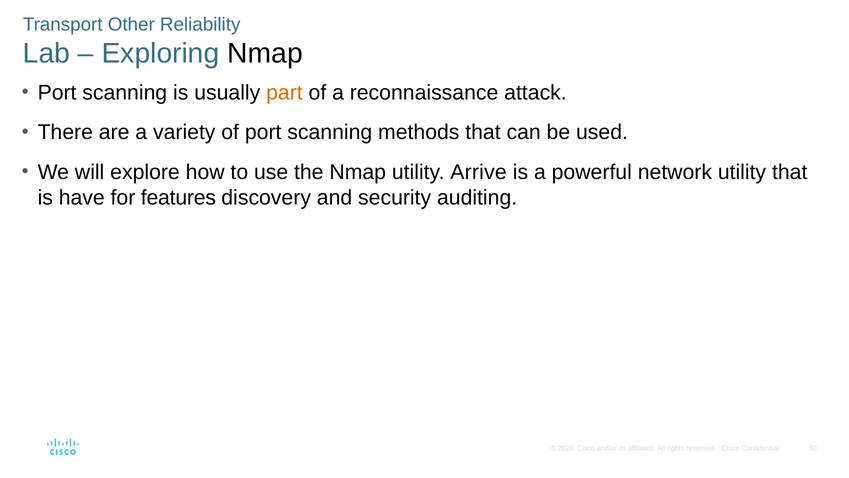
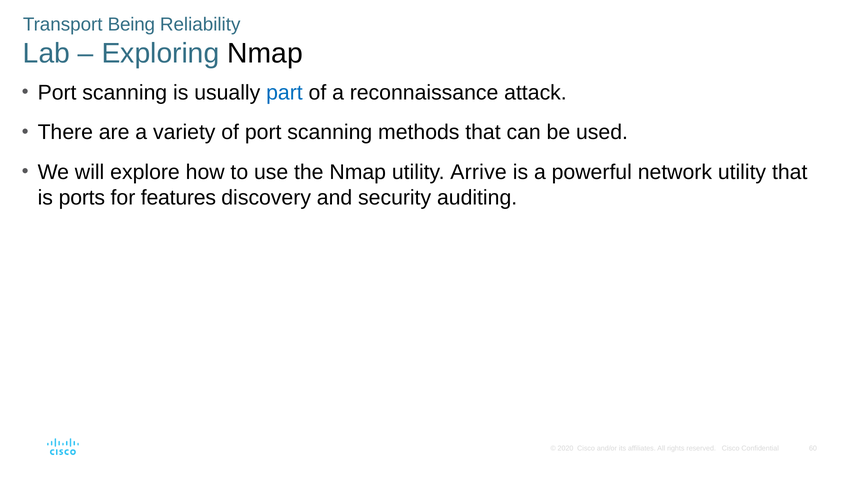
Other: Other -> Being
part colour: orange -> blue
have: have -> ports
